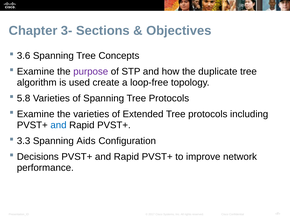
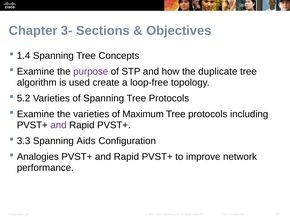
3.6: 3.6 -> 1.4
5.8: 5.8 -> 5.2
Extended: Extended -> Maximum
and at (58, 125) colour: blue -> purple
Decisions: Decisions -> Analogies
